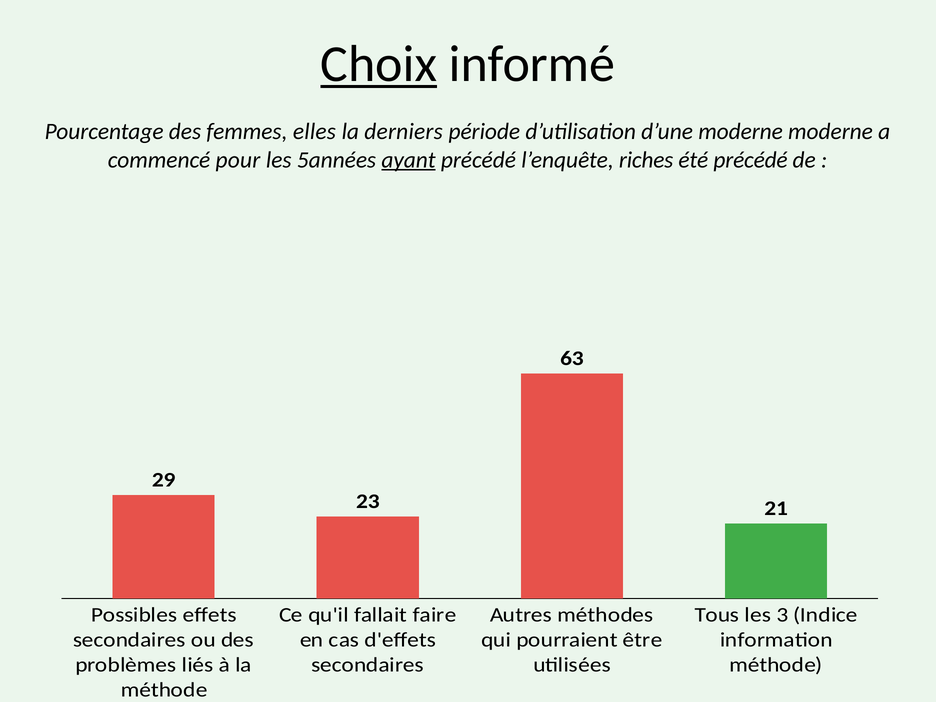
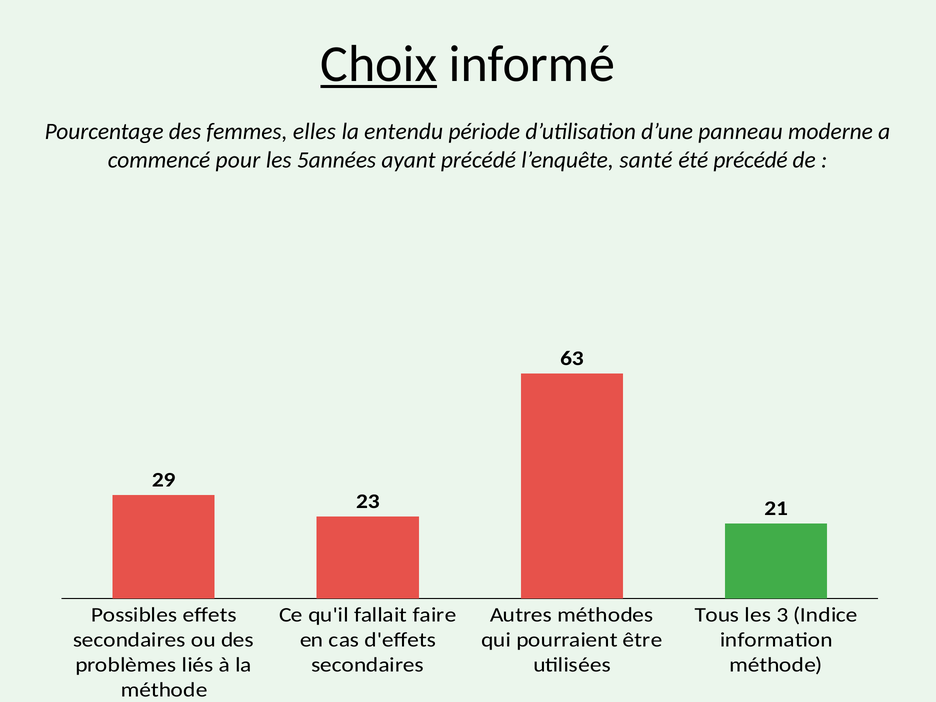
derniers: derniers -> entendu
d’une moderne: moderne -> panneau
ayant underline: present -> none
riches: riches -> santé
